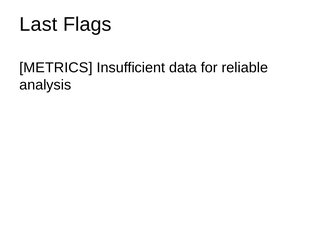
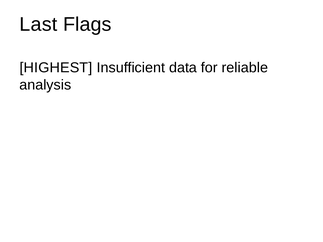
METRICS: METRICS -> HIGHEST
